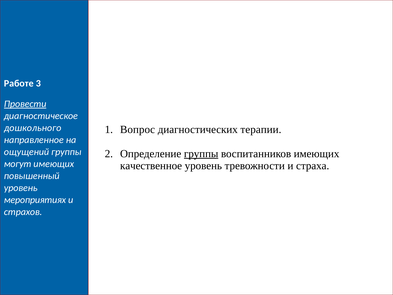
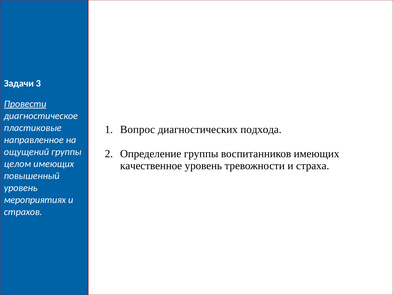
Работе: Работе -> Задачи
дошкольного: дошкольного -> пластиковые
терапии: терапии -> подхода
группы at (201, 154) underline: present -> none
могут: могут -> целом
